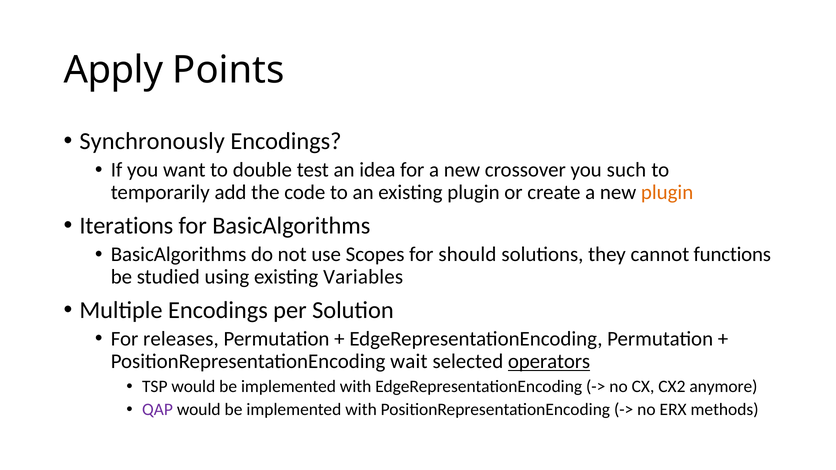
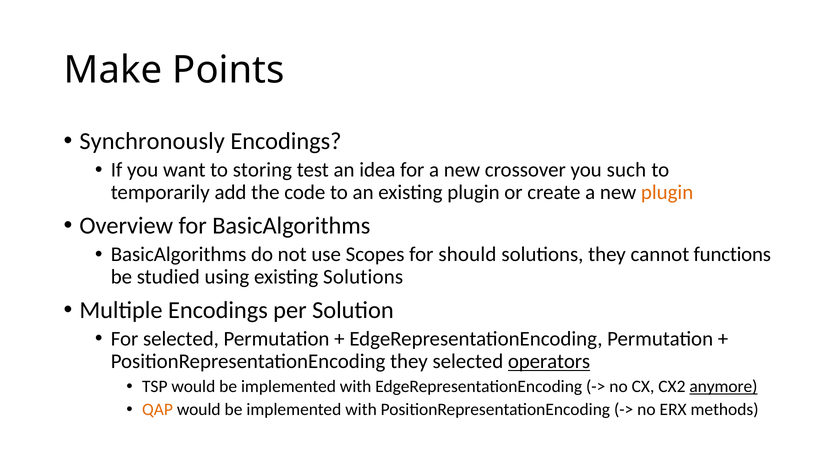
Apply: Apply -> Make
double: double -> storing
Iterations: Iterations -> Overview
existing Variables: Variables -> Solutions
For releases: releases -> selected
PositionRepresentationEncoding wait: wait -> they
anymore underline: none -> present
QAP colour: purple -> orange
